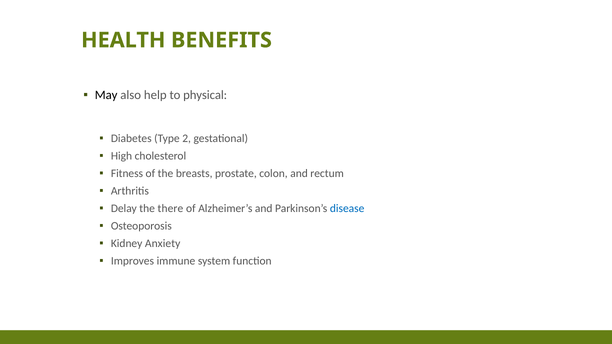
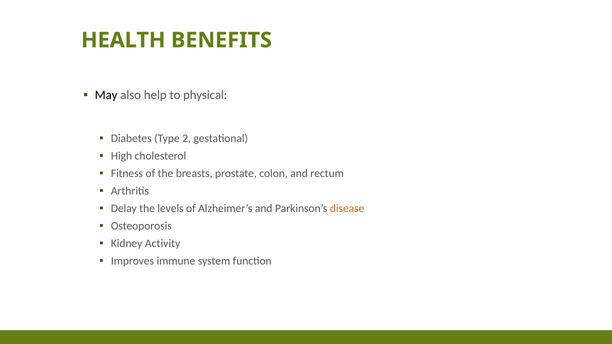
there: there -> levels
disease colour: blue -> orange
Anxiety: Anxiety -> Activity
